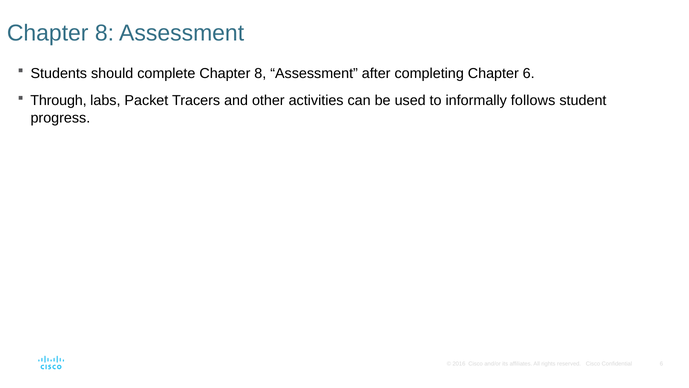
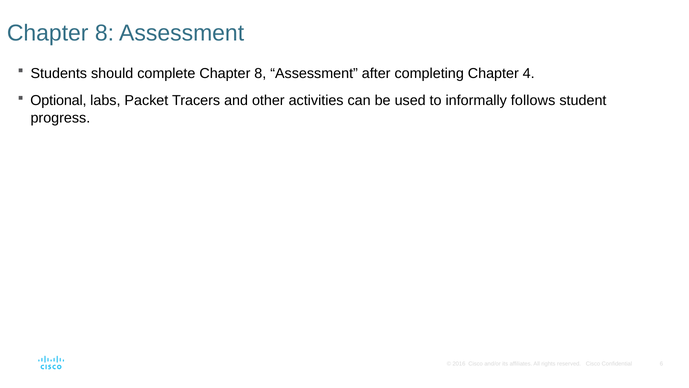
Chapter 6: 6 -> 4
Through: Through -> Optional
